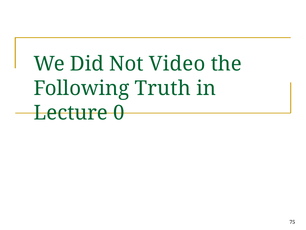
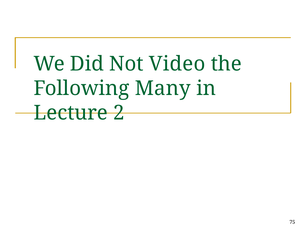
Truth: Truth -> Many
0: 0 -> 2
